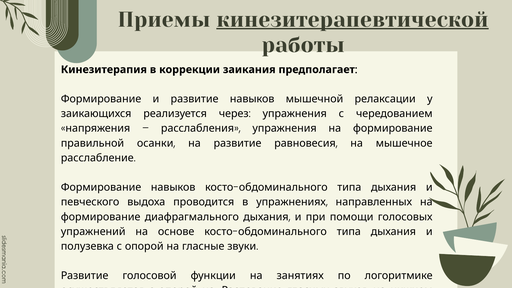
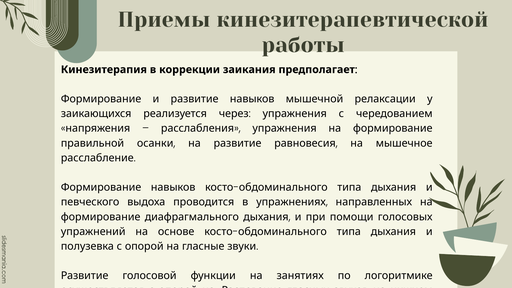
кинезитерапевтической underline: present -> none
